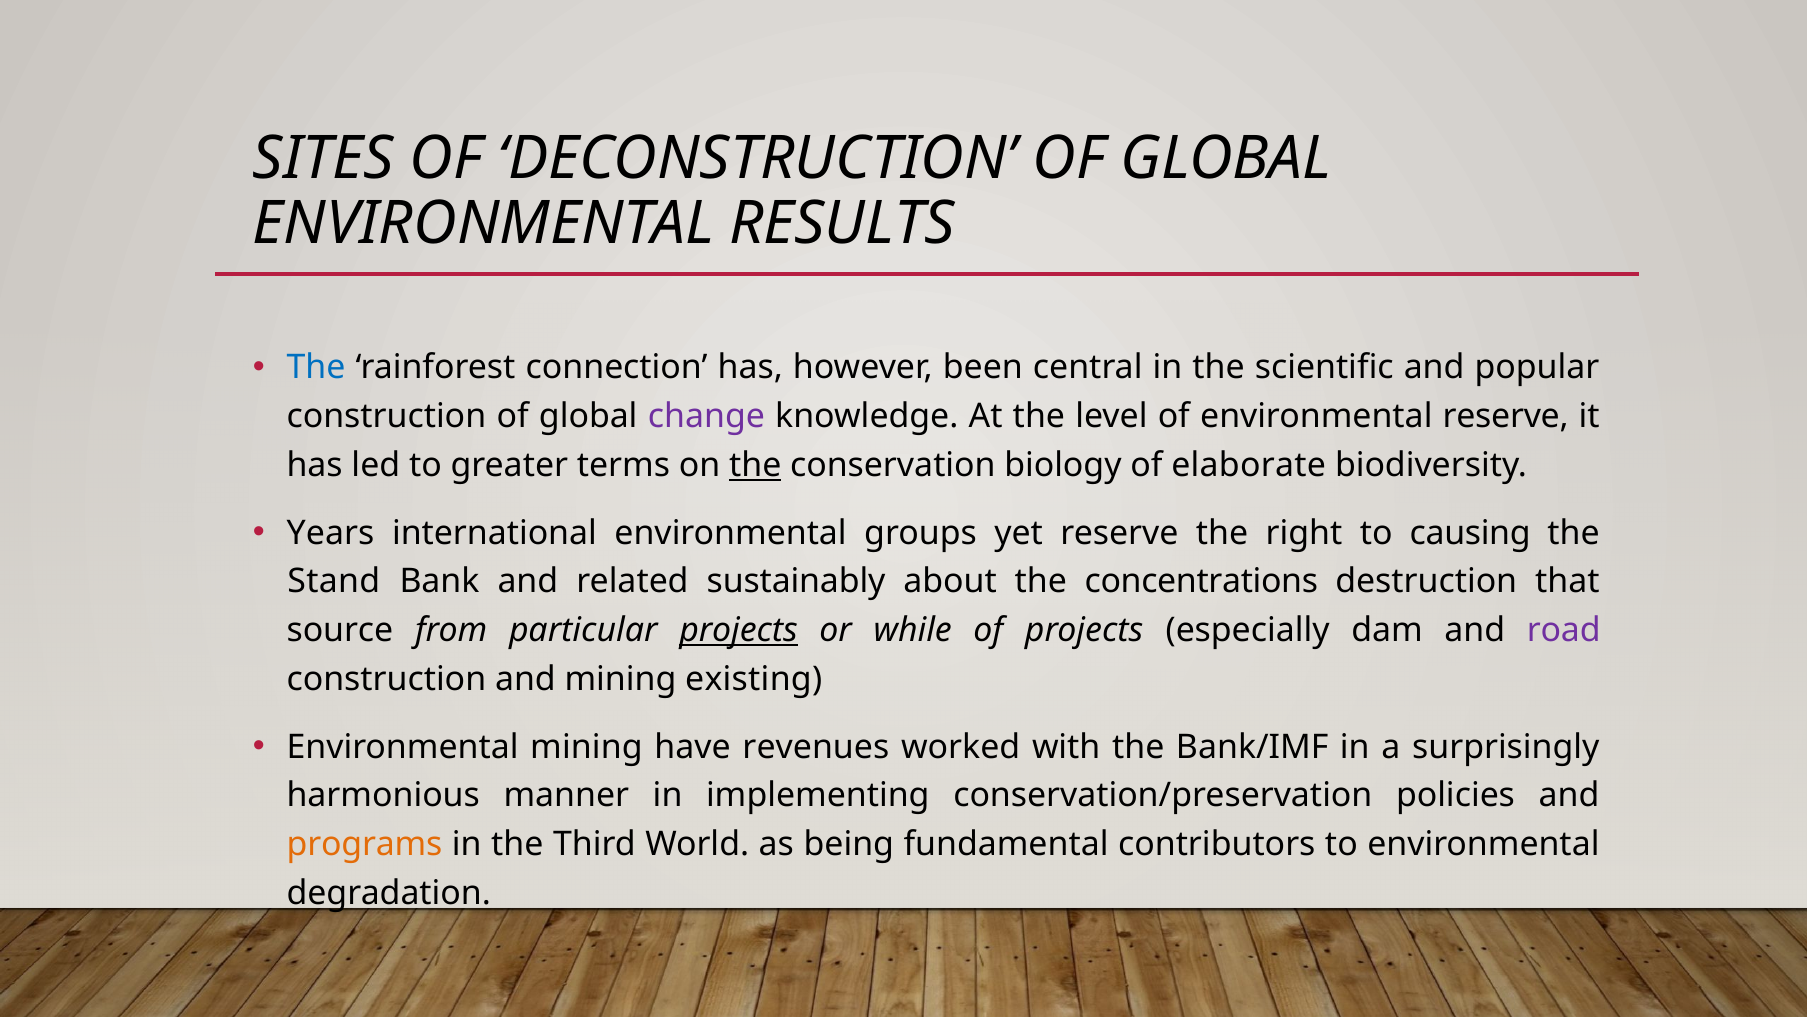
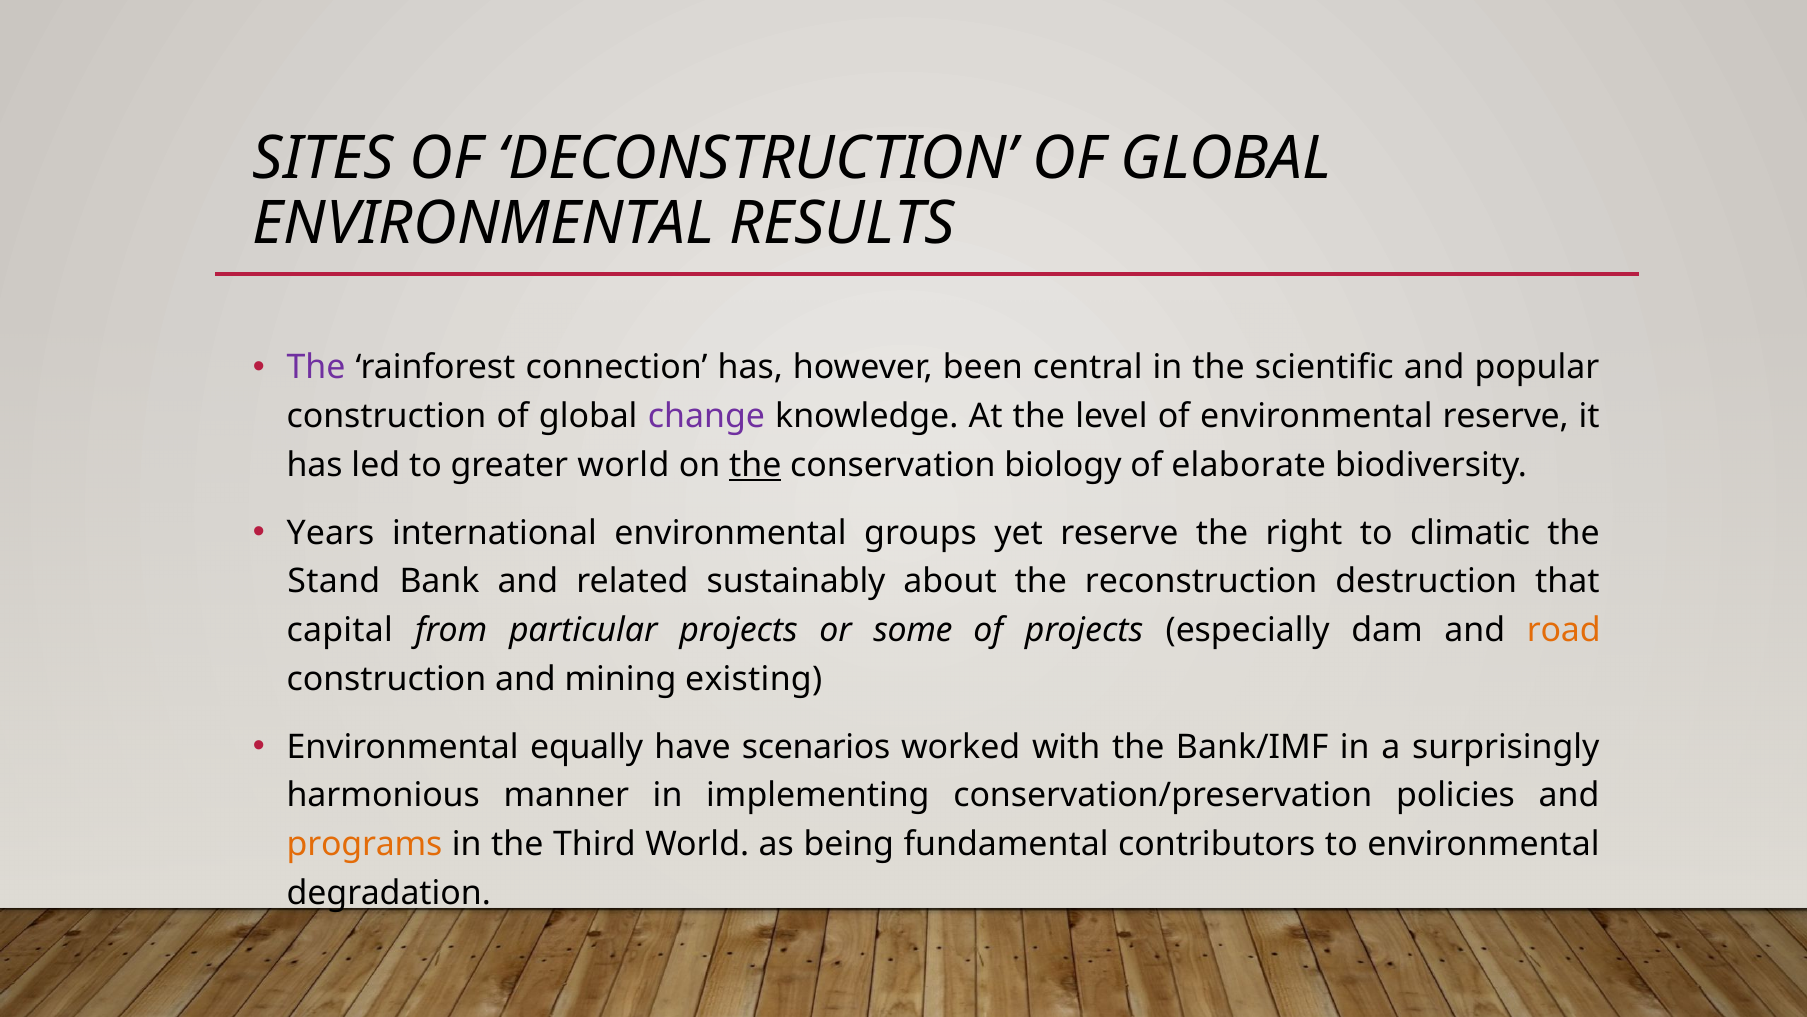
The at (316, 367) colour: blue -> purple
greater terms: terms -> world
causing: causing -> climatic
concentrations: concentrations -> reconstruction
source: source -> capital
projects at (739, 630) underline: present -> none
while: while -> some
road colour: purple -> orange
Environmental mining: mining -> equally
revenues: revenues -> scenarios
